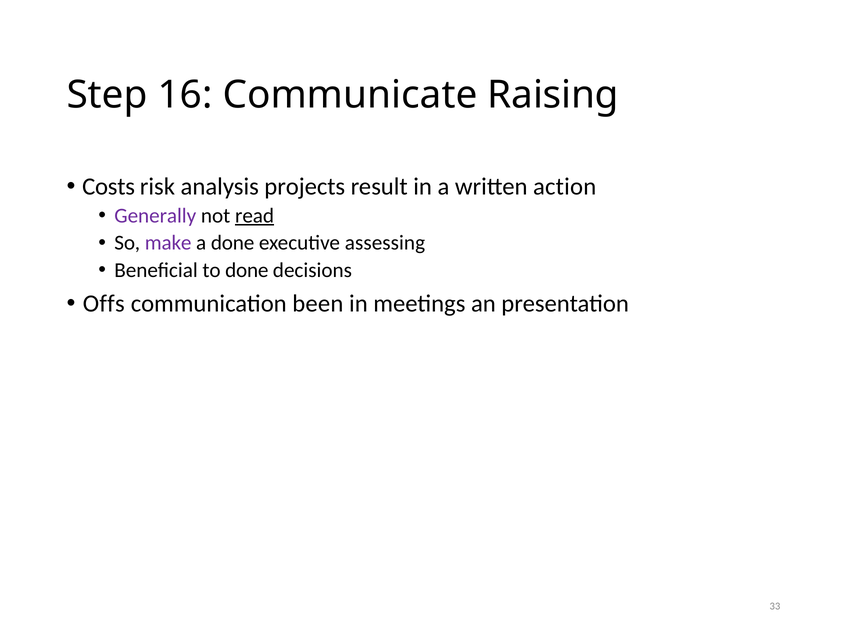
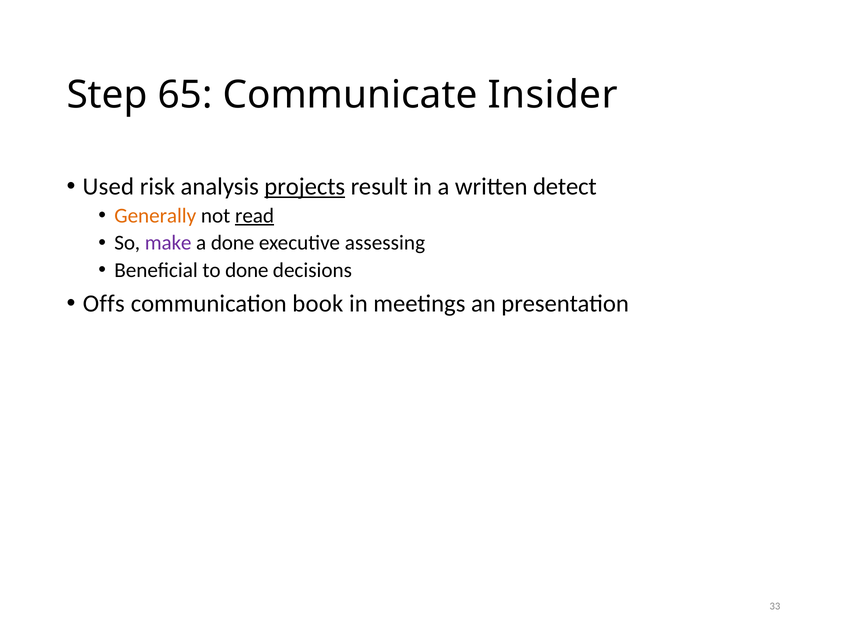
16: 16 -> 65
Raising: Raising -> Insider
Costs: Costs -> Used
projects underline: none -> present
action: action -> detect
Generally colour: purple -> orange
been: been -> book
